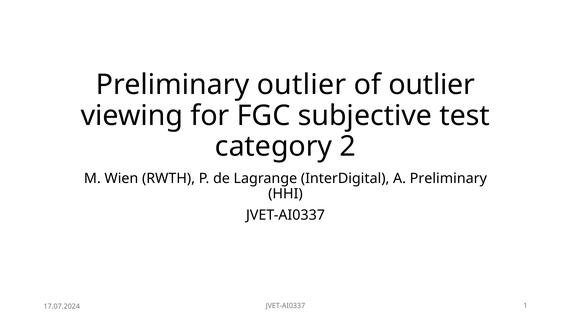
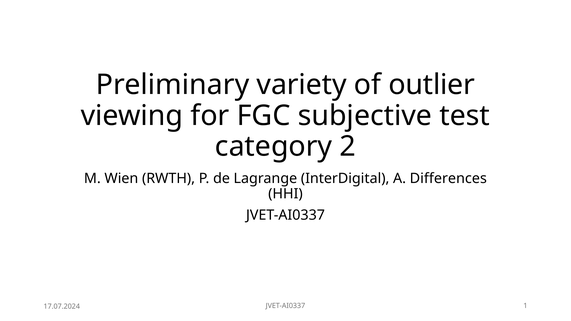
Preliminary outlier: outlier -> variety
A Preliminary: Preliminary -> Differences
